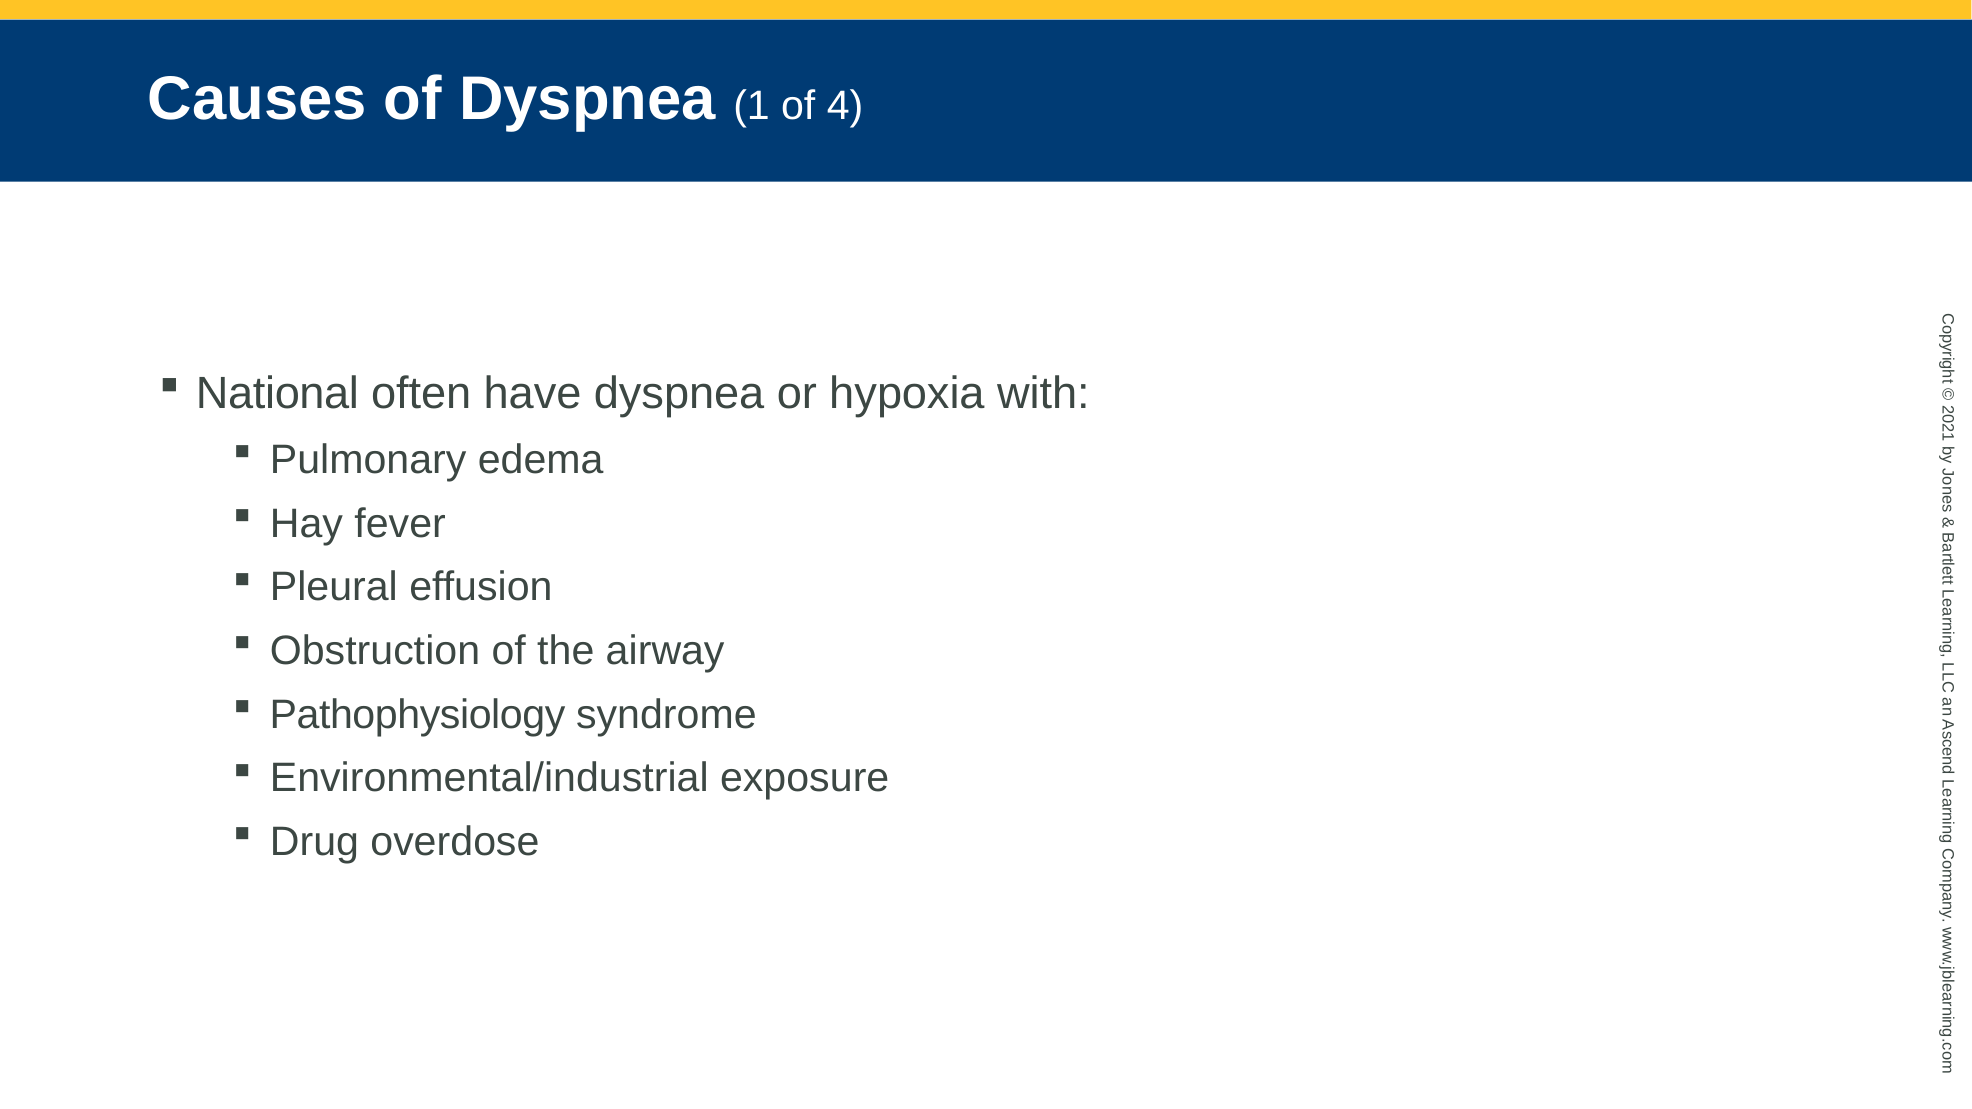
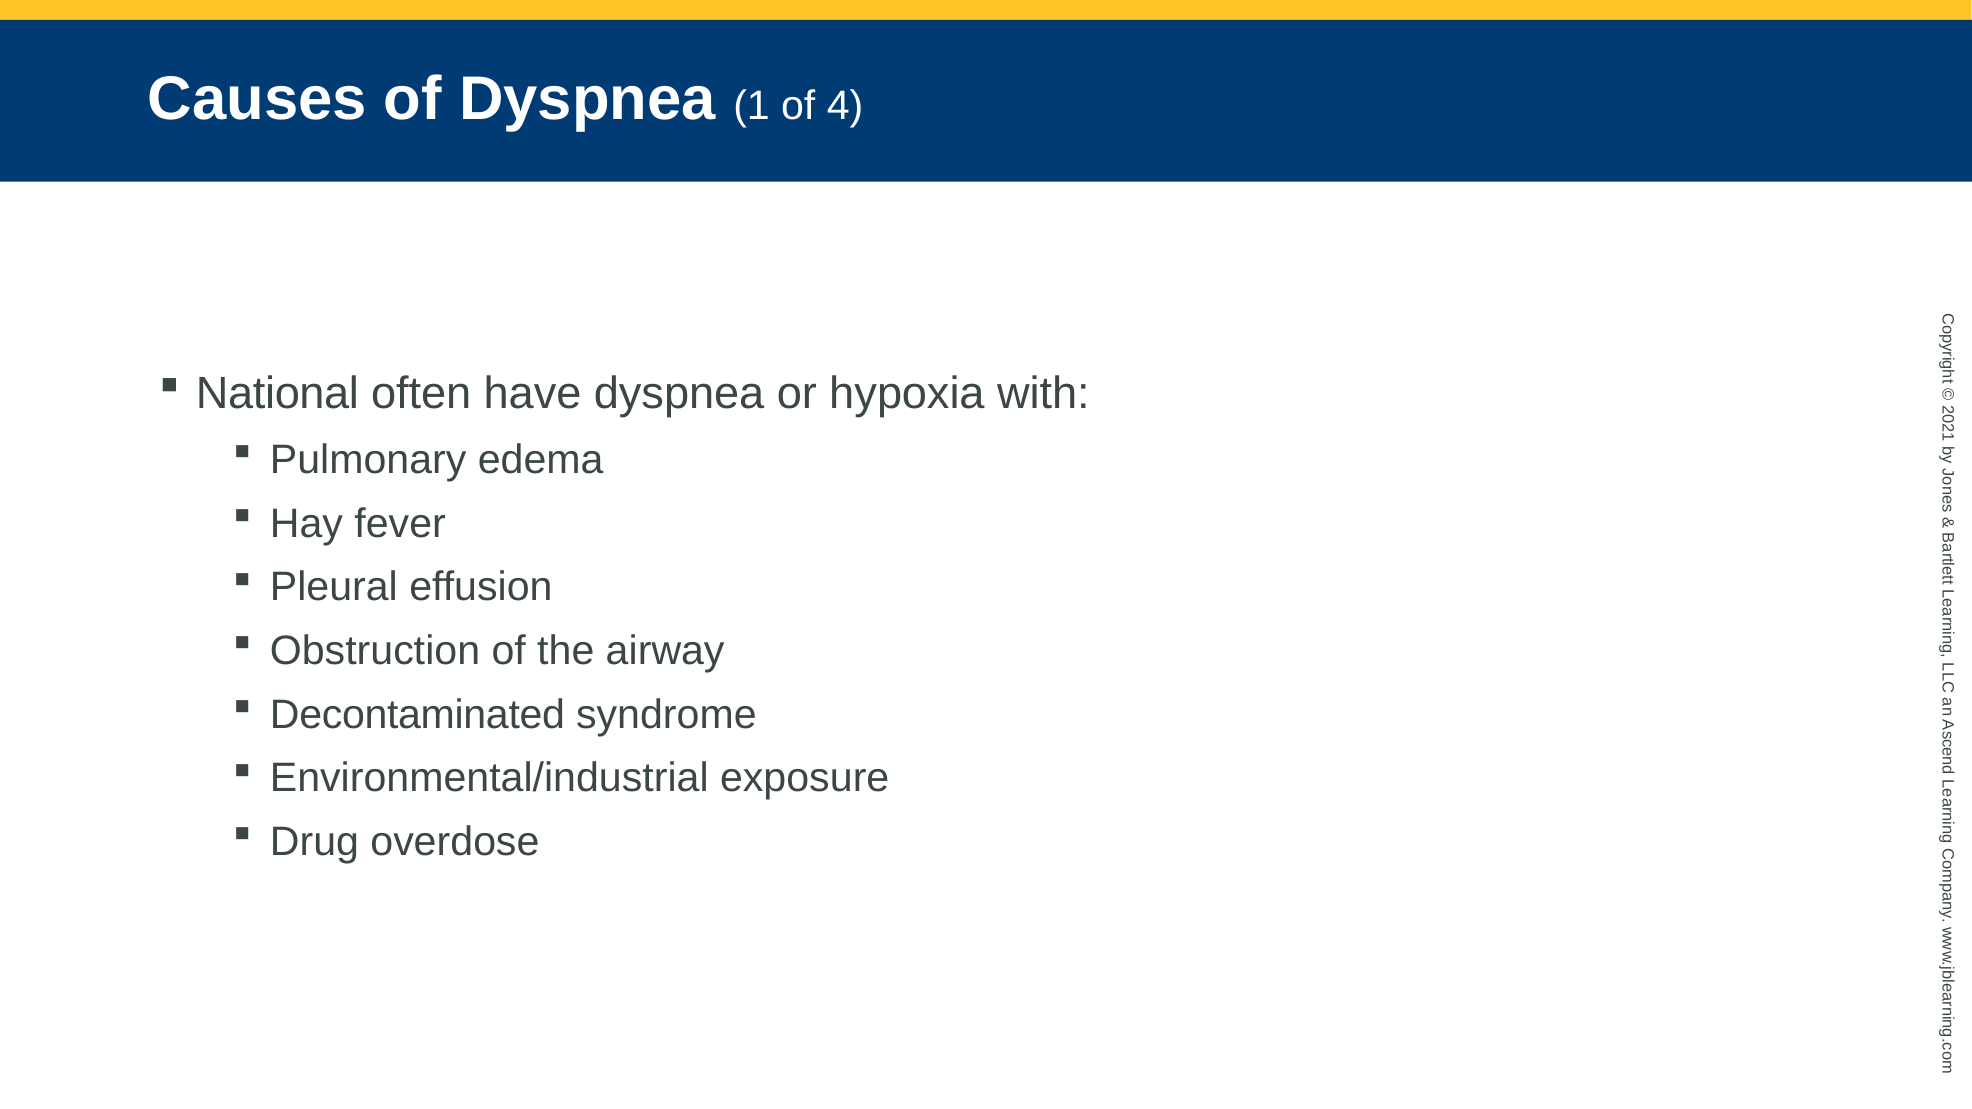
Pathophysiology: Pathophysiology -> Decontaminated
